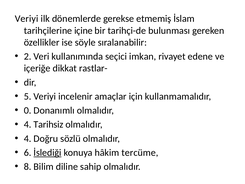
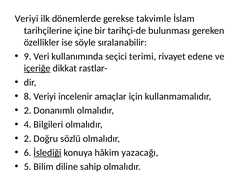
etmemiş: etmemiş -> takvimle
2: 2 -> 9
imkan: imkan -> terimi
içeriğe underline: none -> present
5: 5 -> 8
0 at (28, 110): 0 -> 2
Tarihsiz: Tarihsiz -> Bilgileri
4 at (28, 138): 4 -> 2
tercüme: tercüme -> yazacağı
8: 8 -> 5
